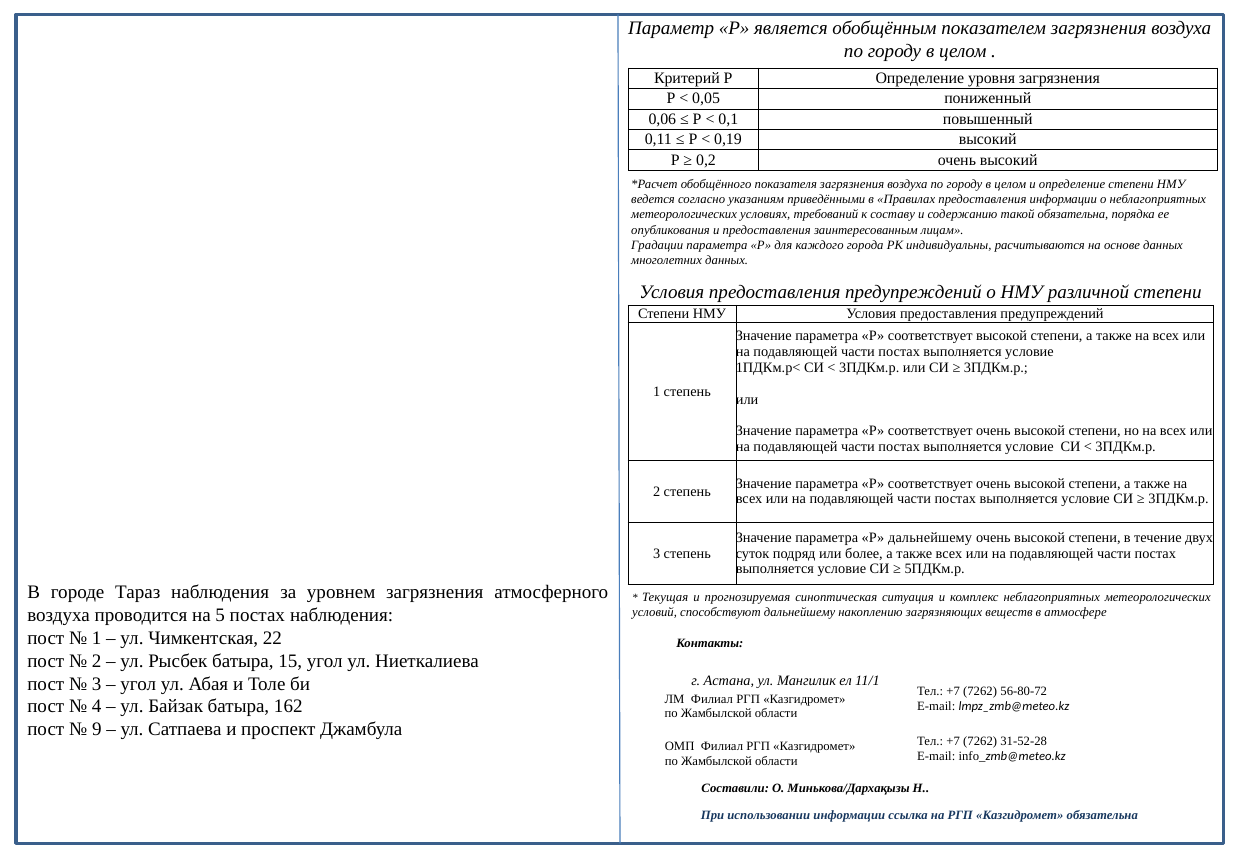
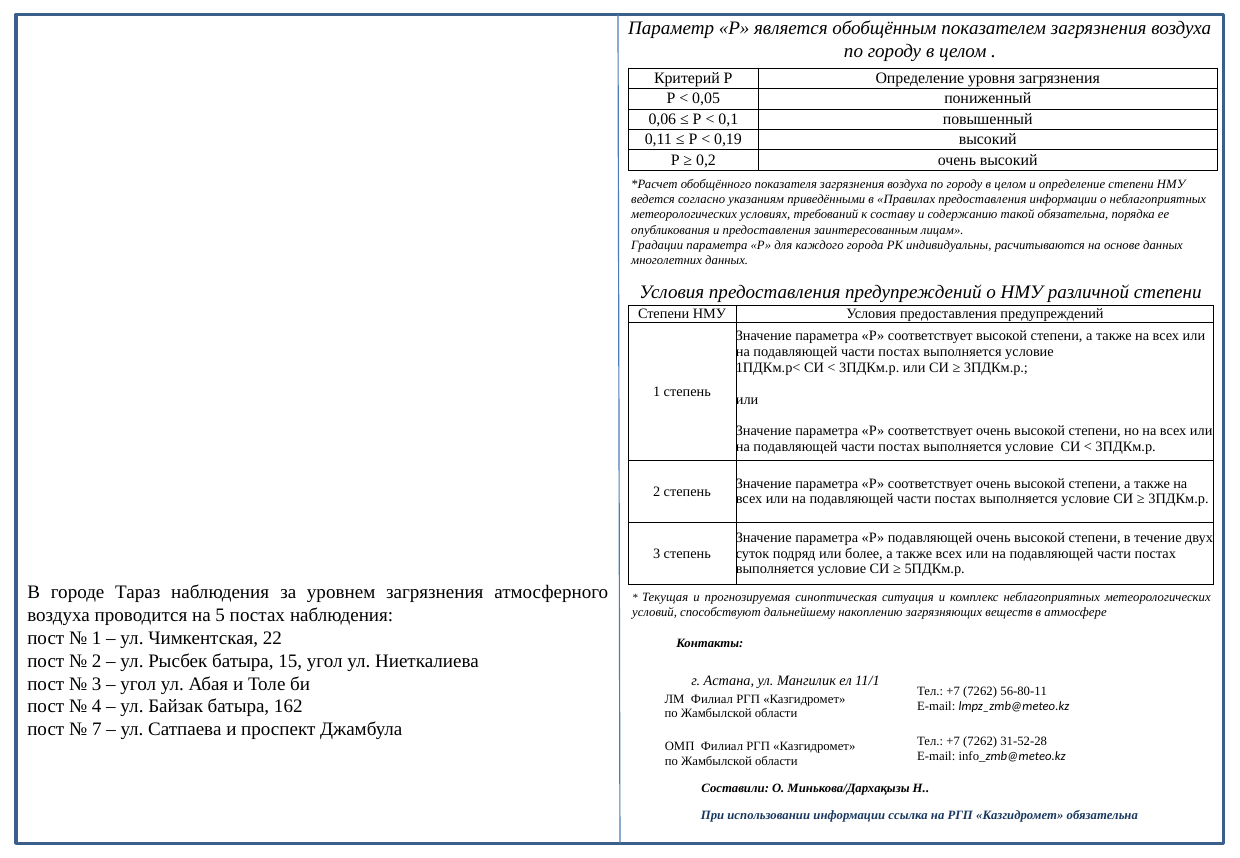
Р дальнейшему: дальнейшему -> подавляющей
56-80-72: 56-80-72 -> 56-80-11
9: 9 -> 7
